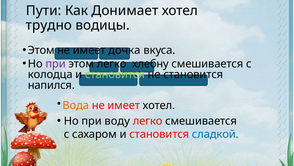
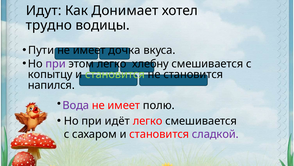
Пути: Пути -> Идут
Этом at (41, 50): Этом -> Пути
колодца: колодца -> копытцу
Вода colour: orange -> purple
имеет хотел: хотел -> полю
воду: воду -> идёт
сладкой colour: blue -> purple
